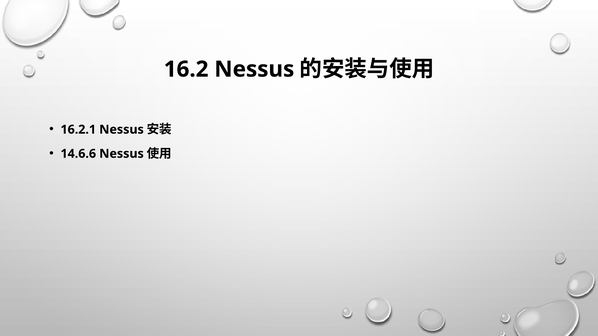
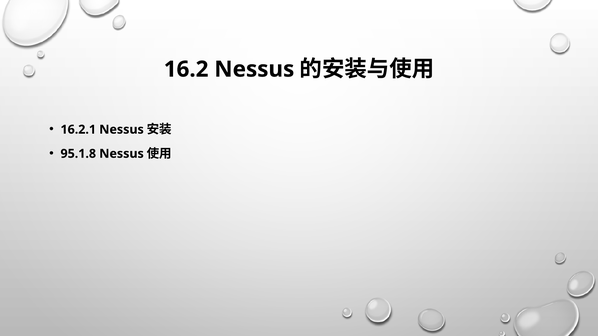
14.6.6: 14.6.6 -> 95.1.8
